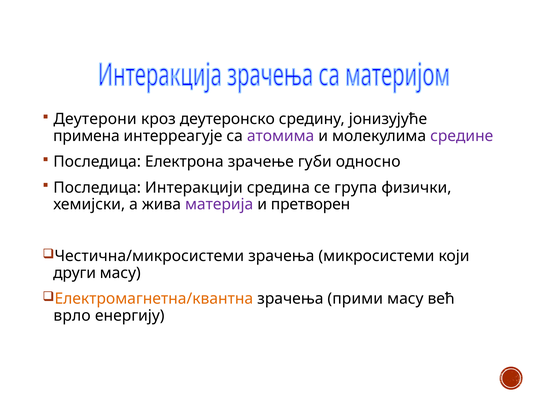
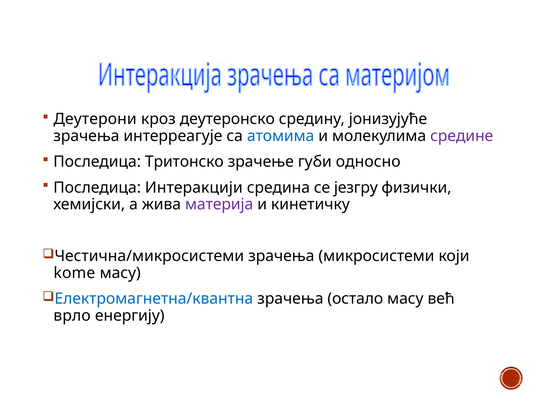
примена at (86, 136): примена -> зрачења
атомима colour: purple -> blue
Електрона: Електрона -> Тритонско
група: група -> језгру
претворен: претворен -> кинетичку
други: други -> kome
Електромагнетна/квантна colour: orange -> blue
прими: прими -> остало
